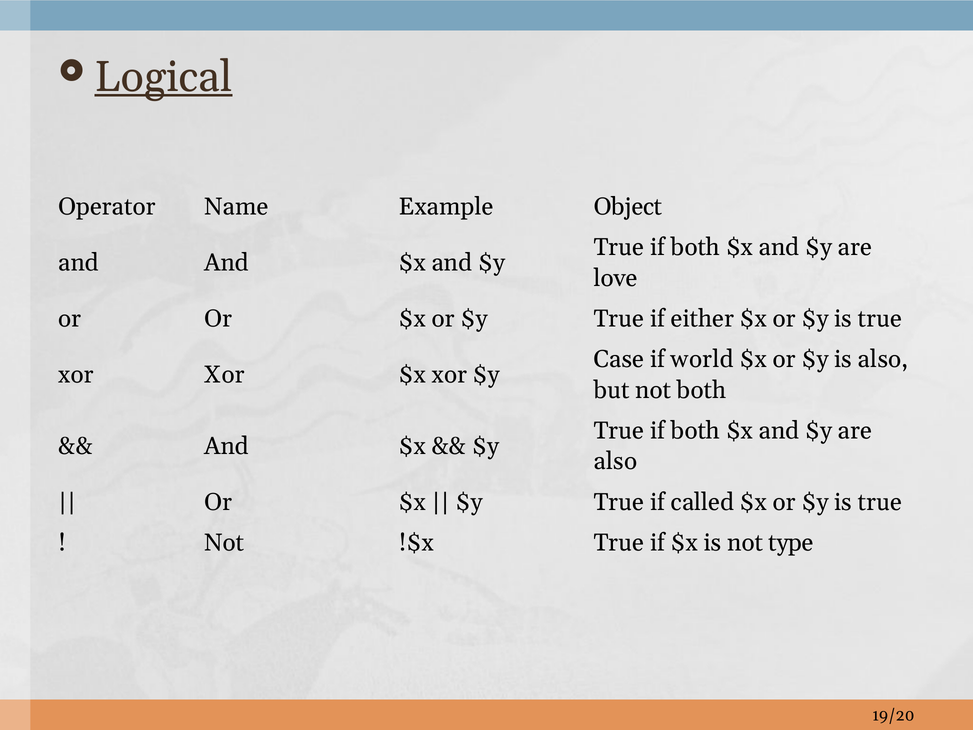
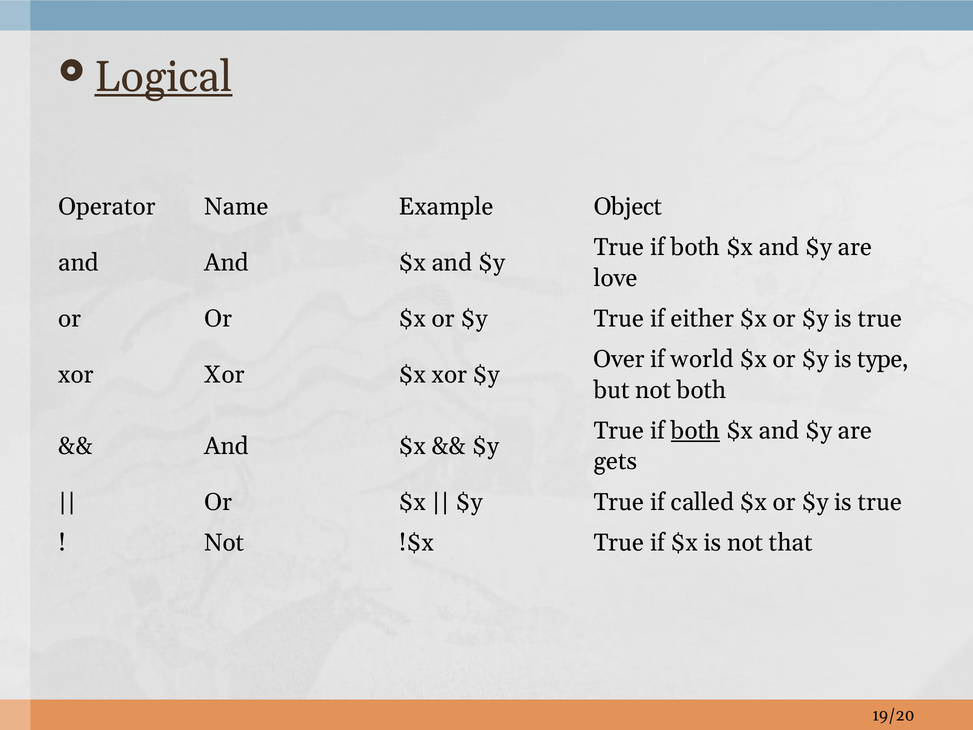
Case: Case -> Over
is also: also -> type
both at (696, 431) underline: none -> present
also at (615, 461): also -> gets
type: type -> that
